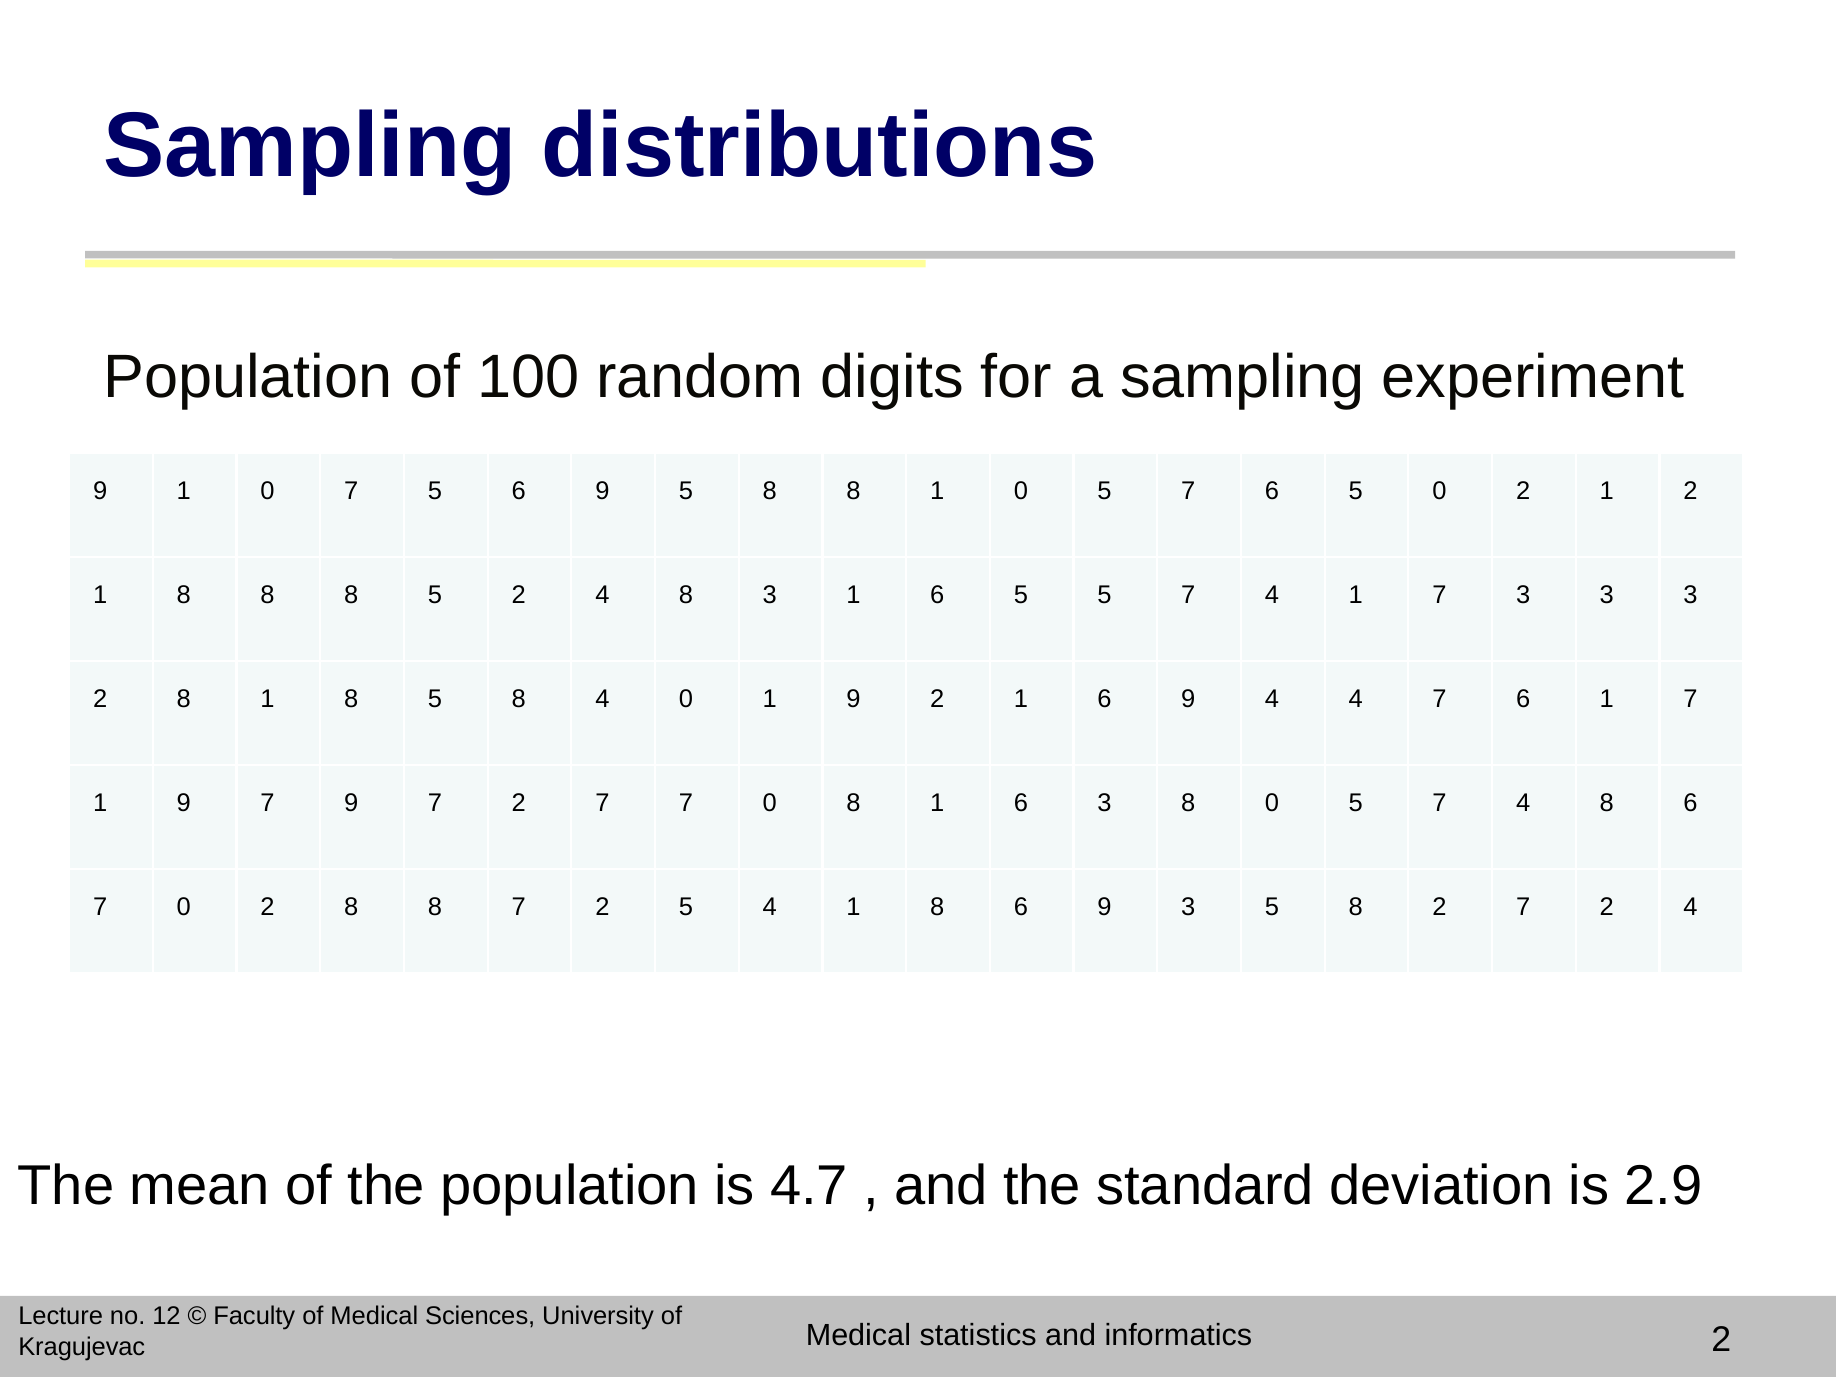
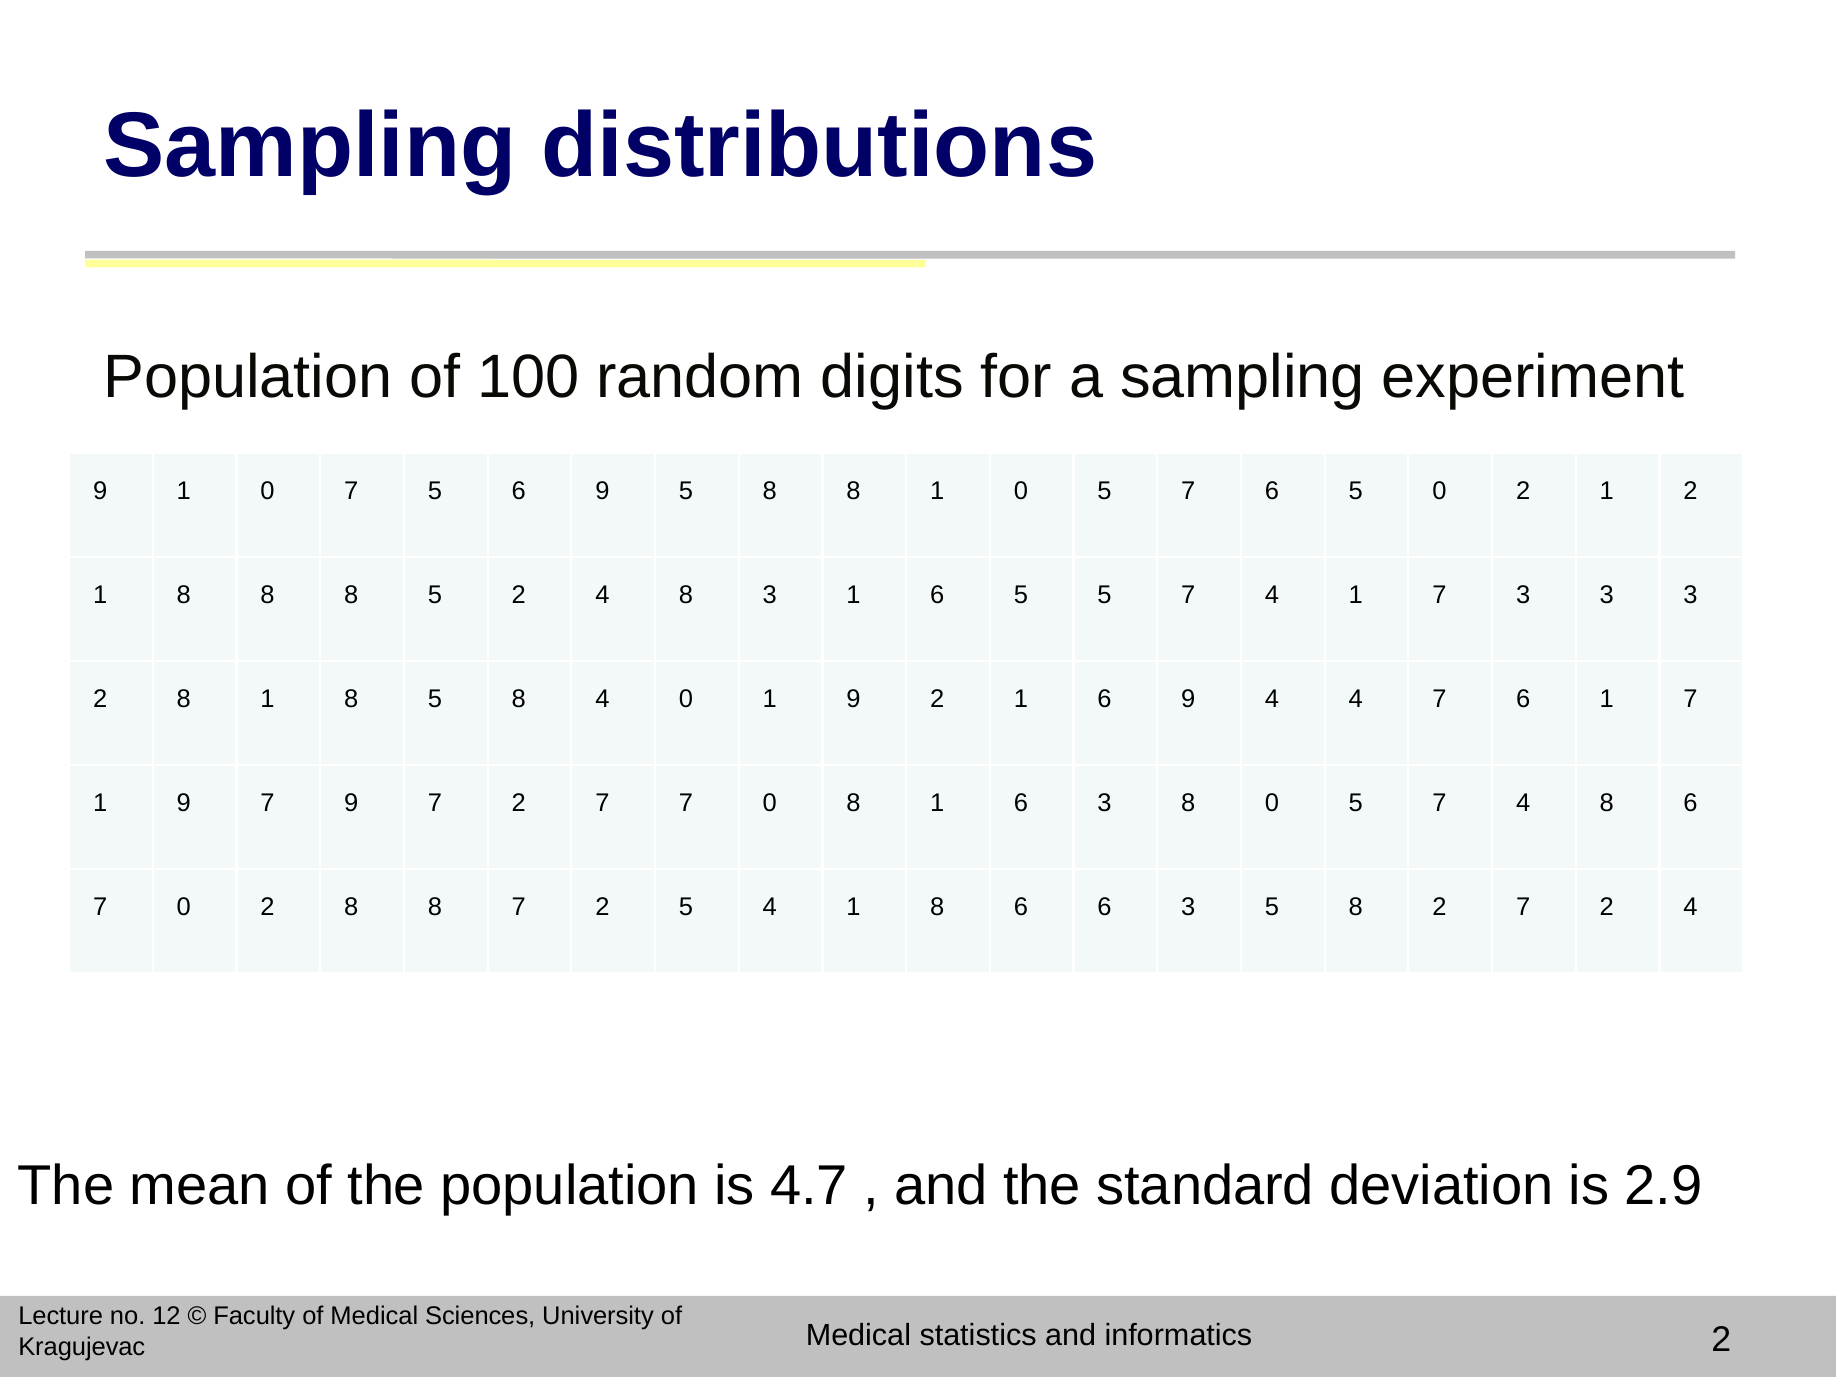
8 6 9: 9 -> 6
